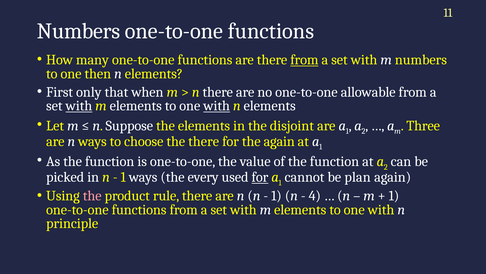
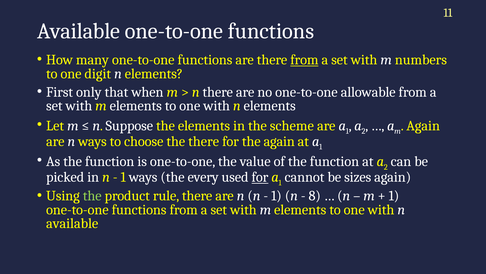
Numbers at (79, 31): Numbers -> Available
then: then -> digit
with at (79, 106) underline: present -> none
with at (217, 106) underline: present -> none
disjoint: disjoint -> scheme
Three at (423, 125): Three -> Again
plan: plan -> sizes
the at (92, 196) colour: pink -> light green
4: 4 -> 8
principle at (72, 223): principle -> available
